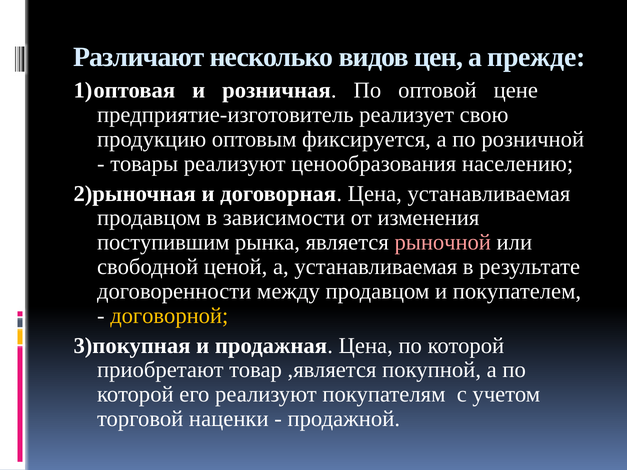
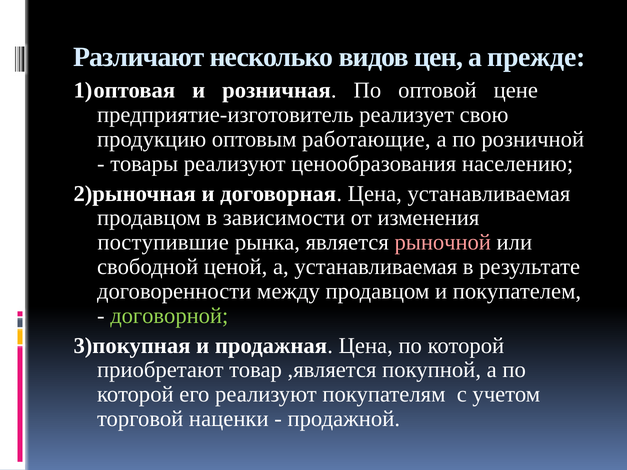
фиксируется: фиксируется -> работающие
поступившим: поступившим -> поступившие
договорной colour: yellow -> light green
